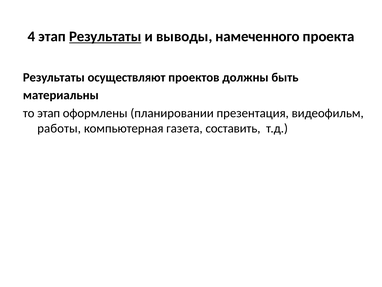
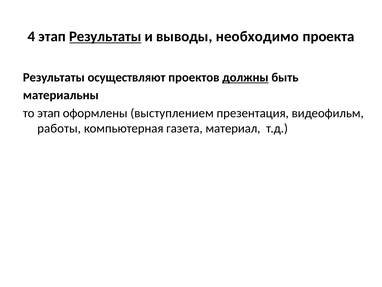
намеченного: намеченного -> необходимо
должны underline: none -> present
планировании: планировании -> выступлением
составить: составить -> материал
